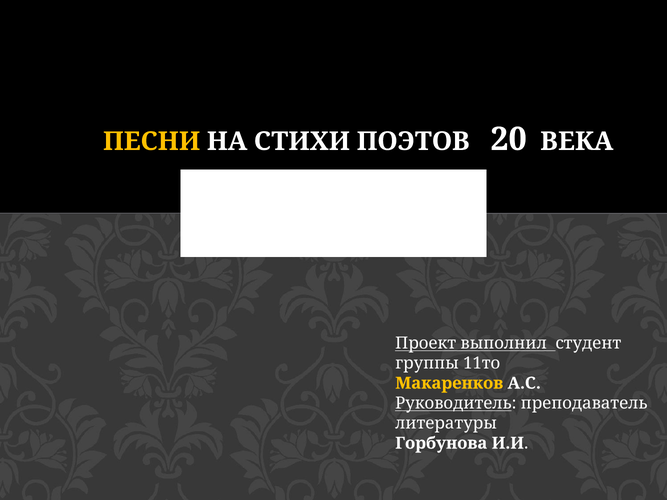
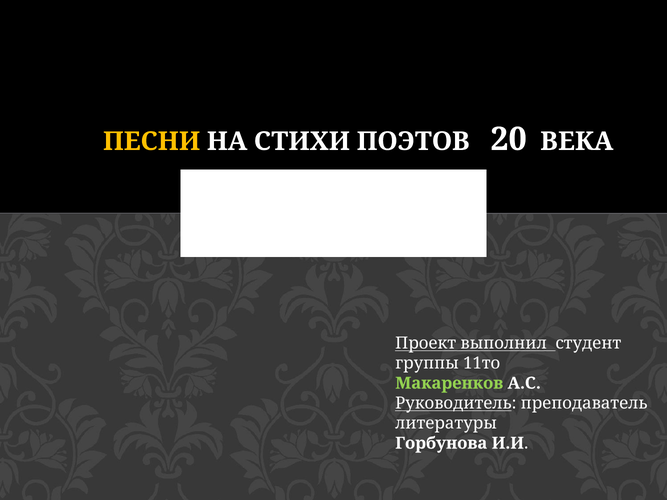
Макаренков colour: yellow -> light green
